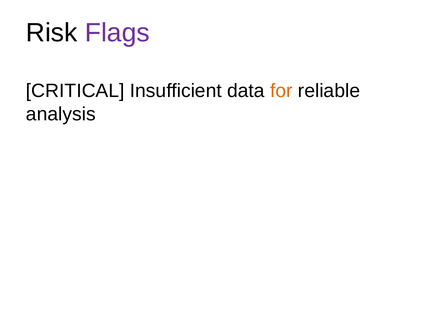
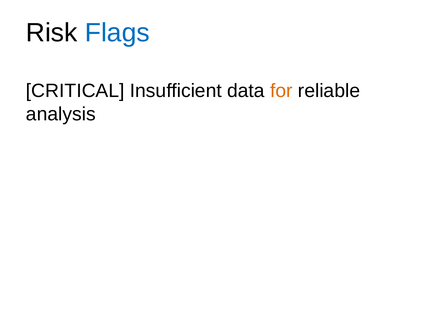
Flags colour: purple -> blue
